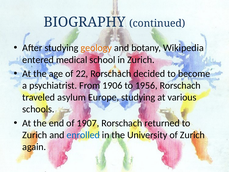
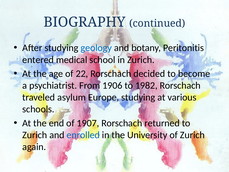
geology colour: orange -> blue
Wikipedia: Wikipedia -> Peritonitis
1956: 1956 -> 1982
